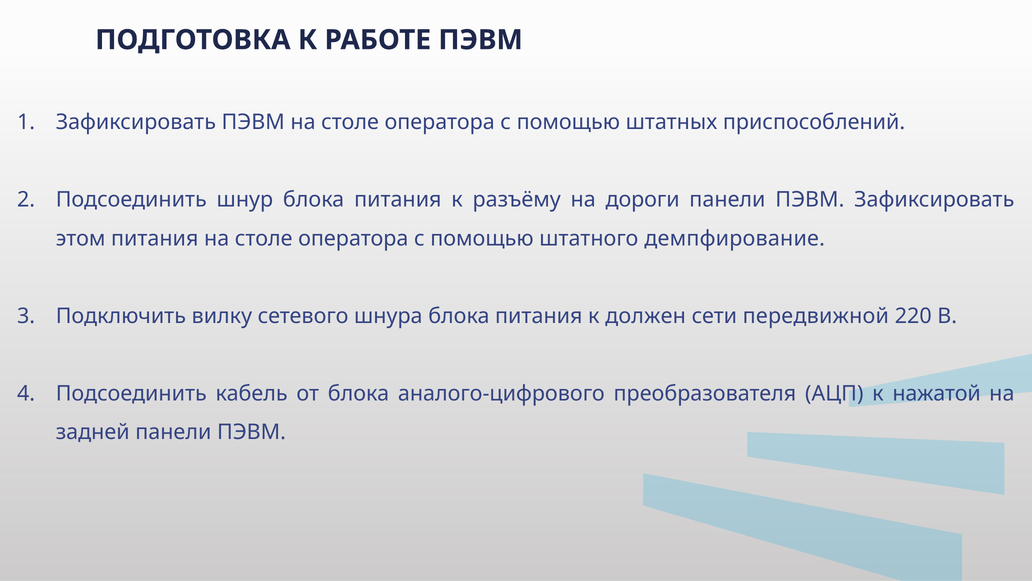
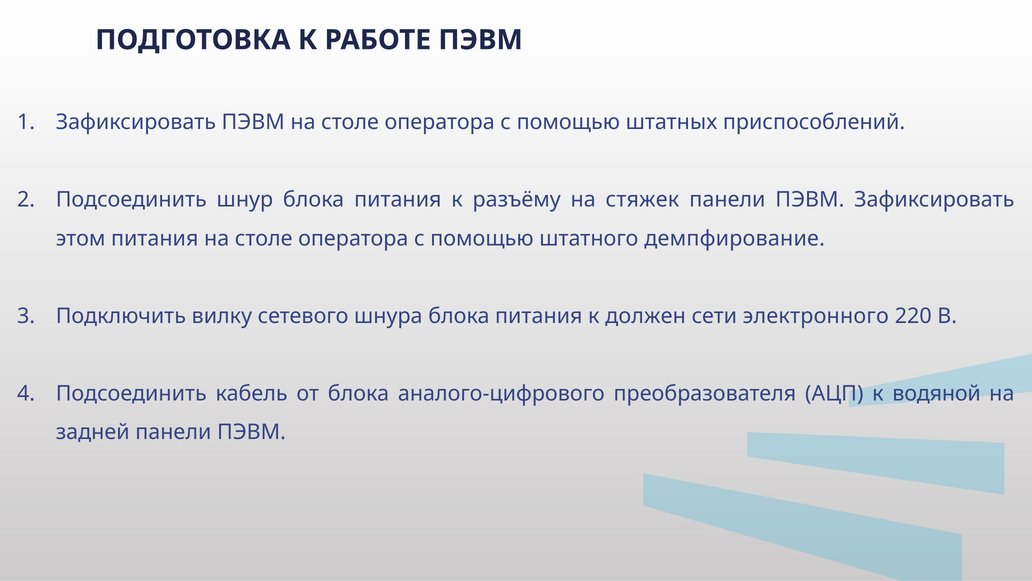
дороги: дороги -> стяжек
передвижной: передвижной -> электронного
нажатой: нажатой -> водяной
